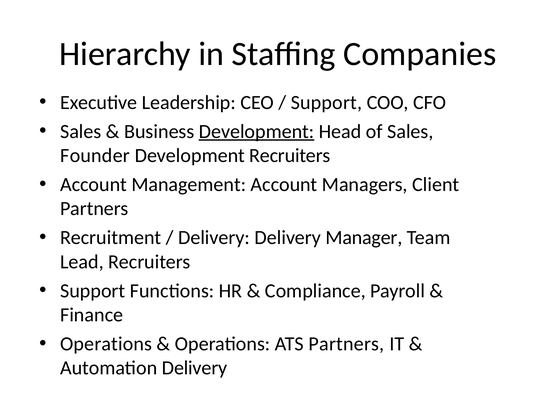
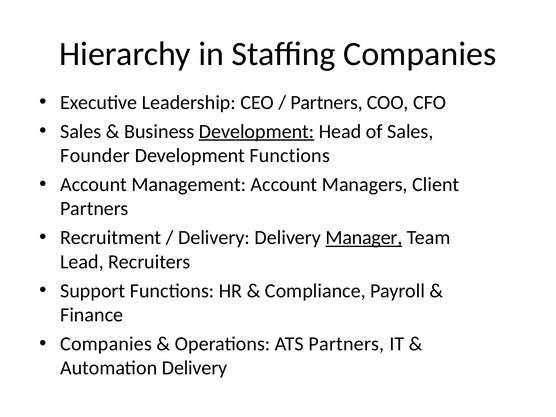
Support at (326, 102): Support -> Partners
Development Recruiters: Recruiters -> Functions
Manager underline: none -> present
Operations at (106, 344): Operations -> Companies
